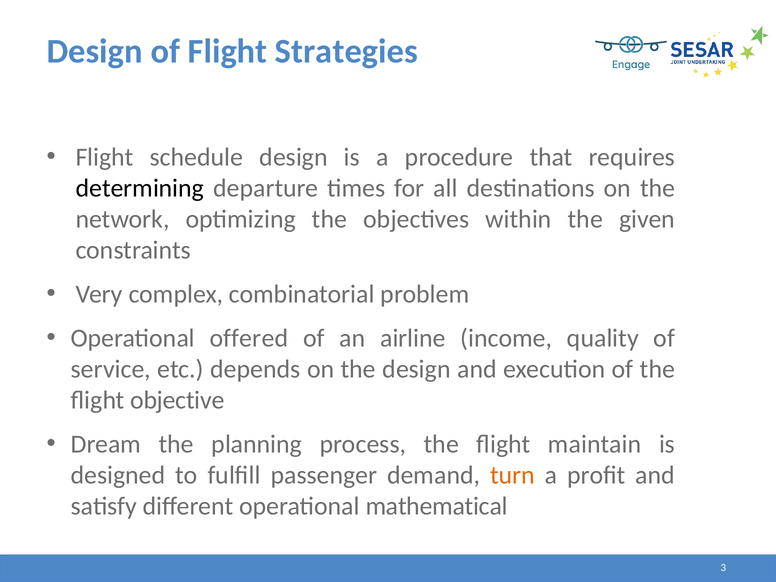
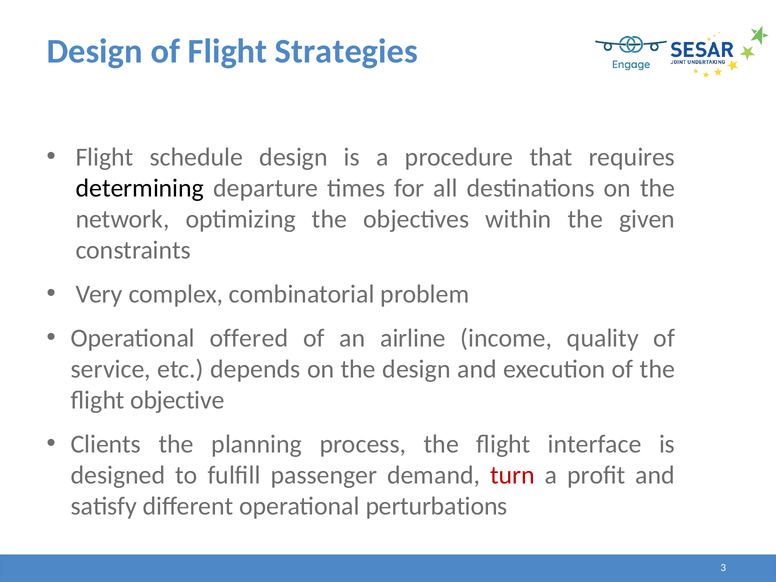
Dream: Dream -> Clients
maintain: maintain -> interface
turn colour: orange -> red
mathematical: mathematical -> perturbations
